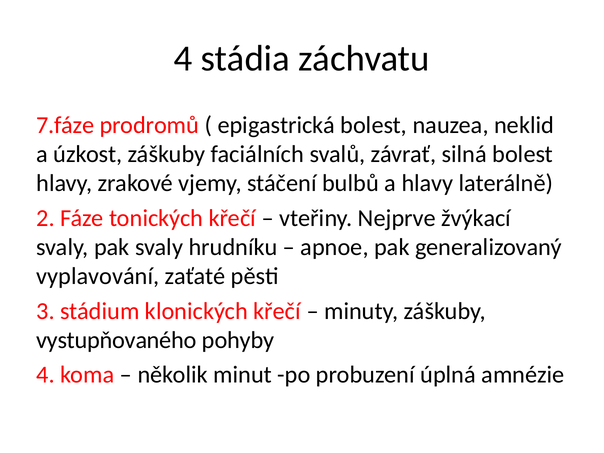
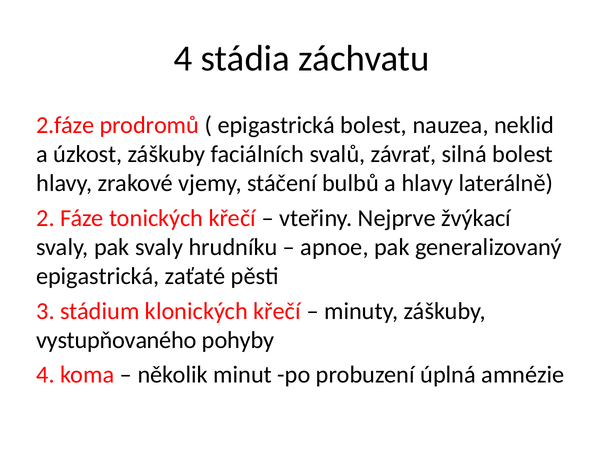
7.fáze: 7.fáze -> 2.fáze
vyplavování at (98, 276): vyplavování -> epigastrická
